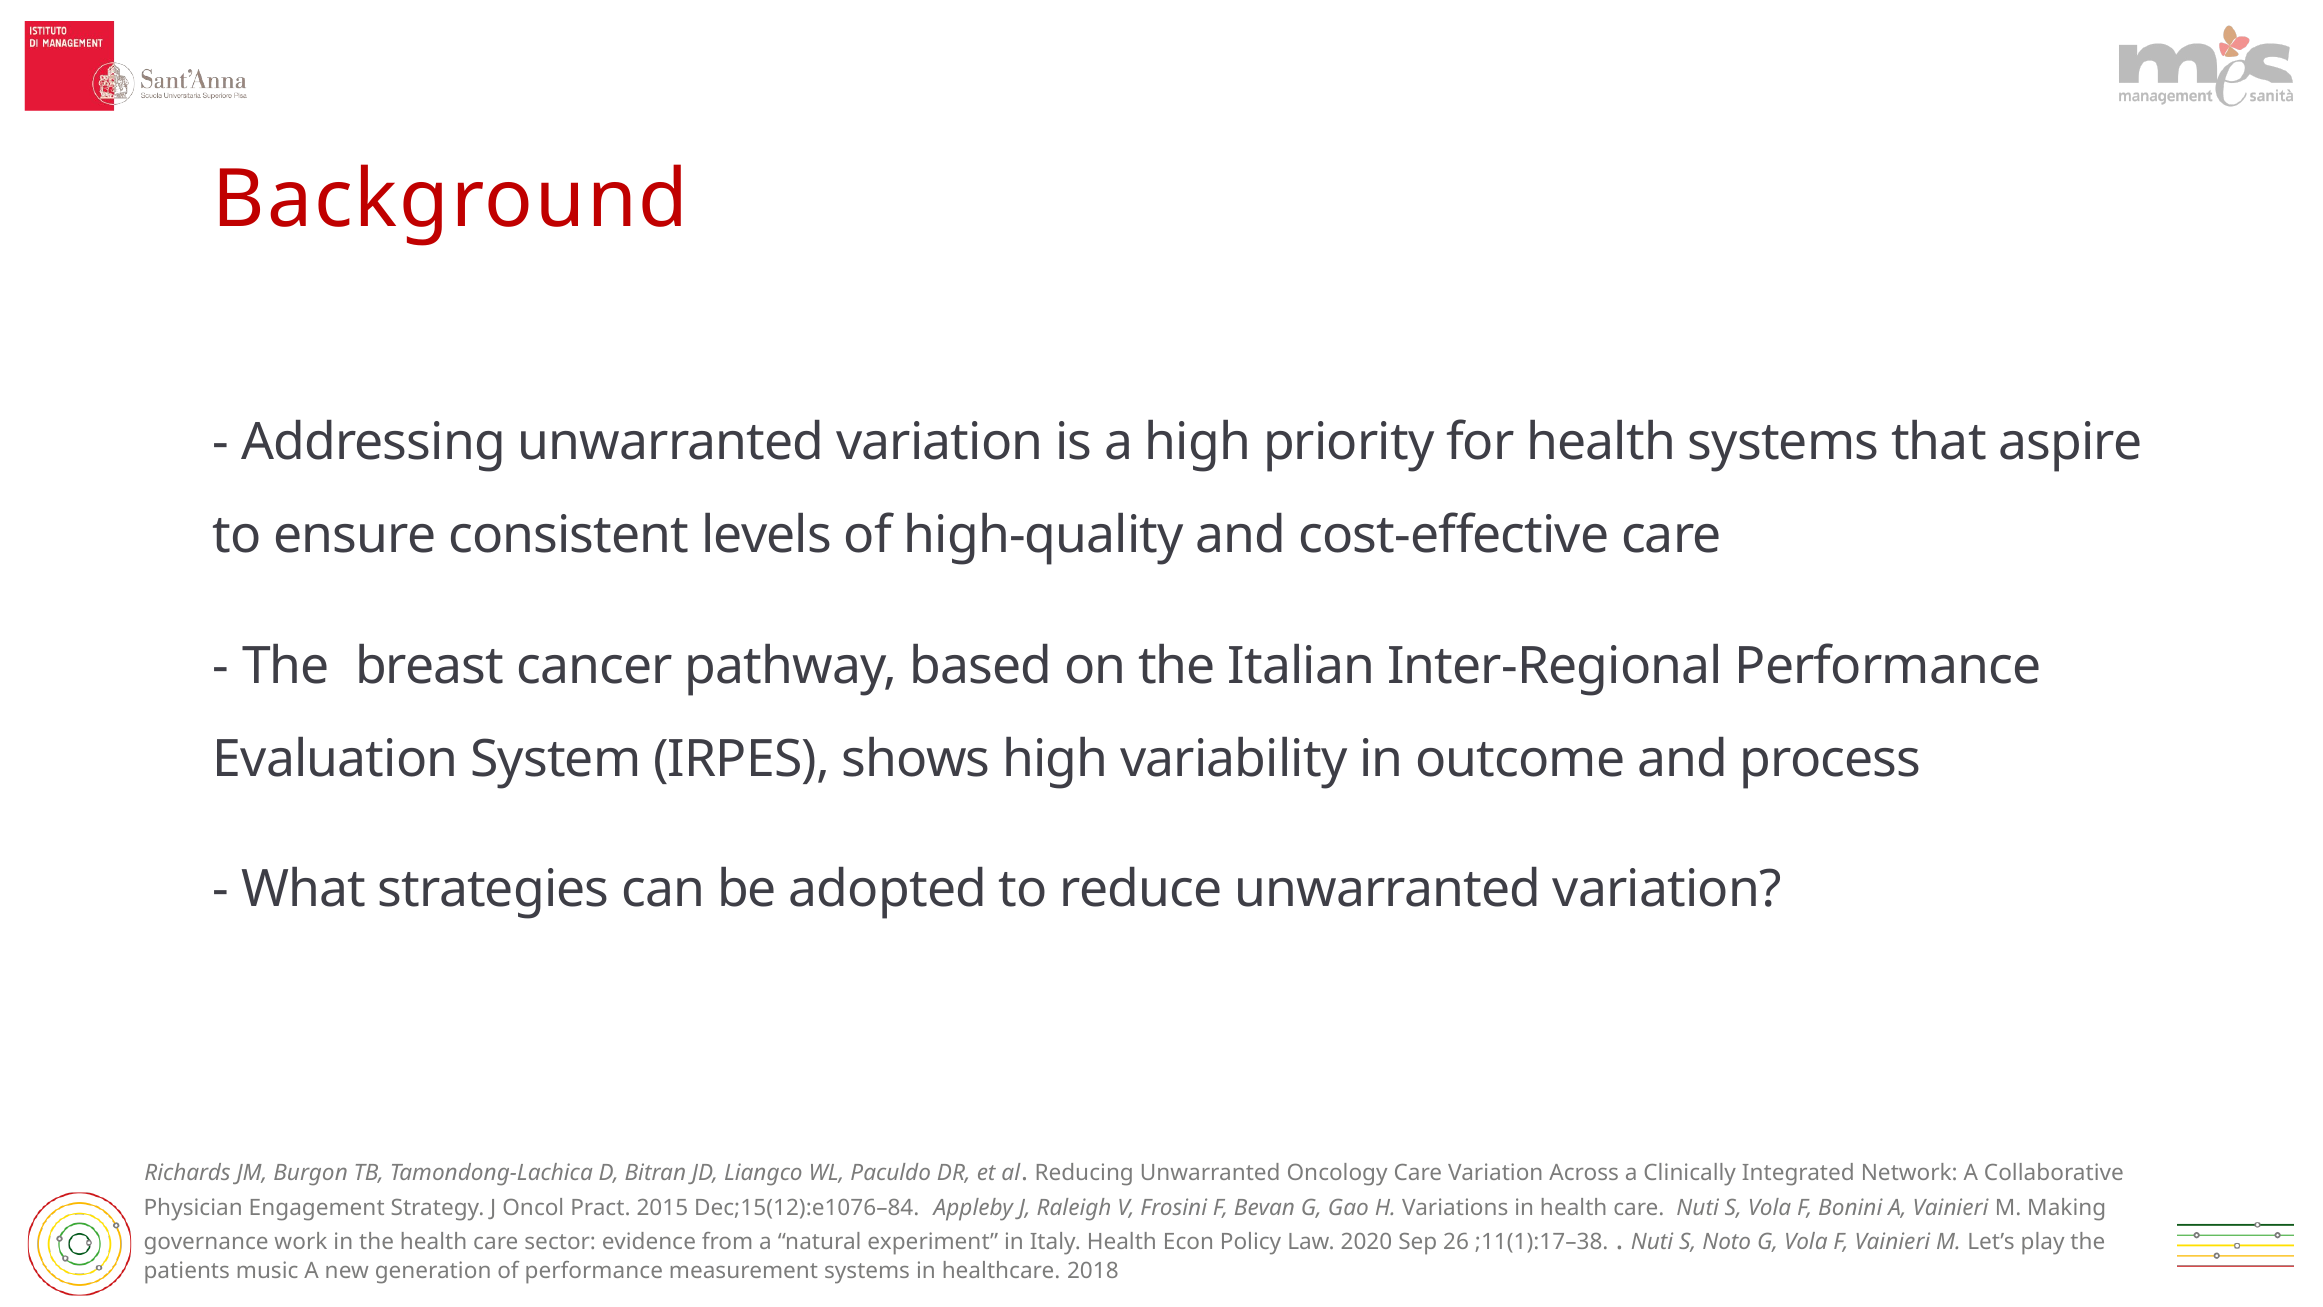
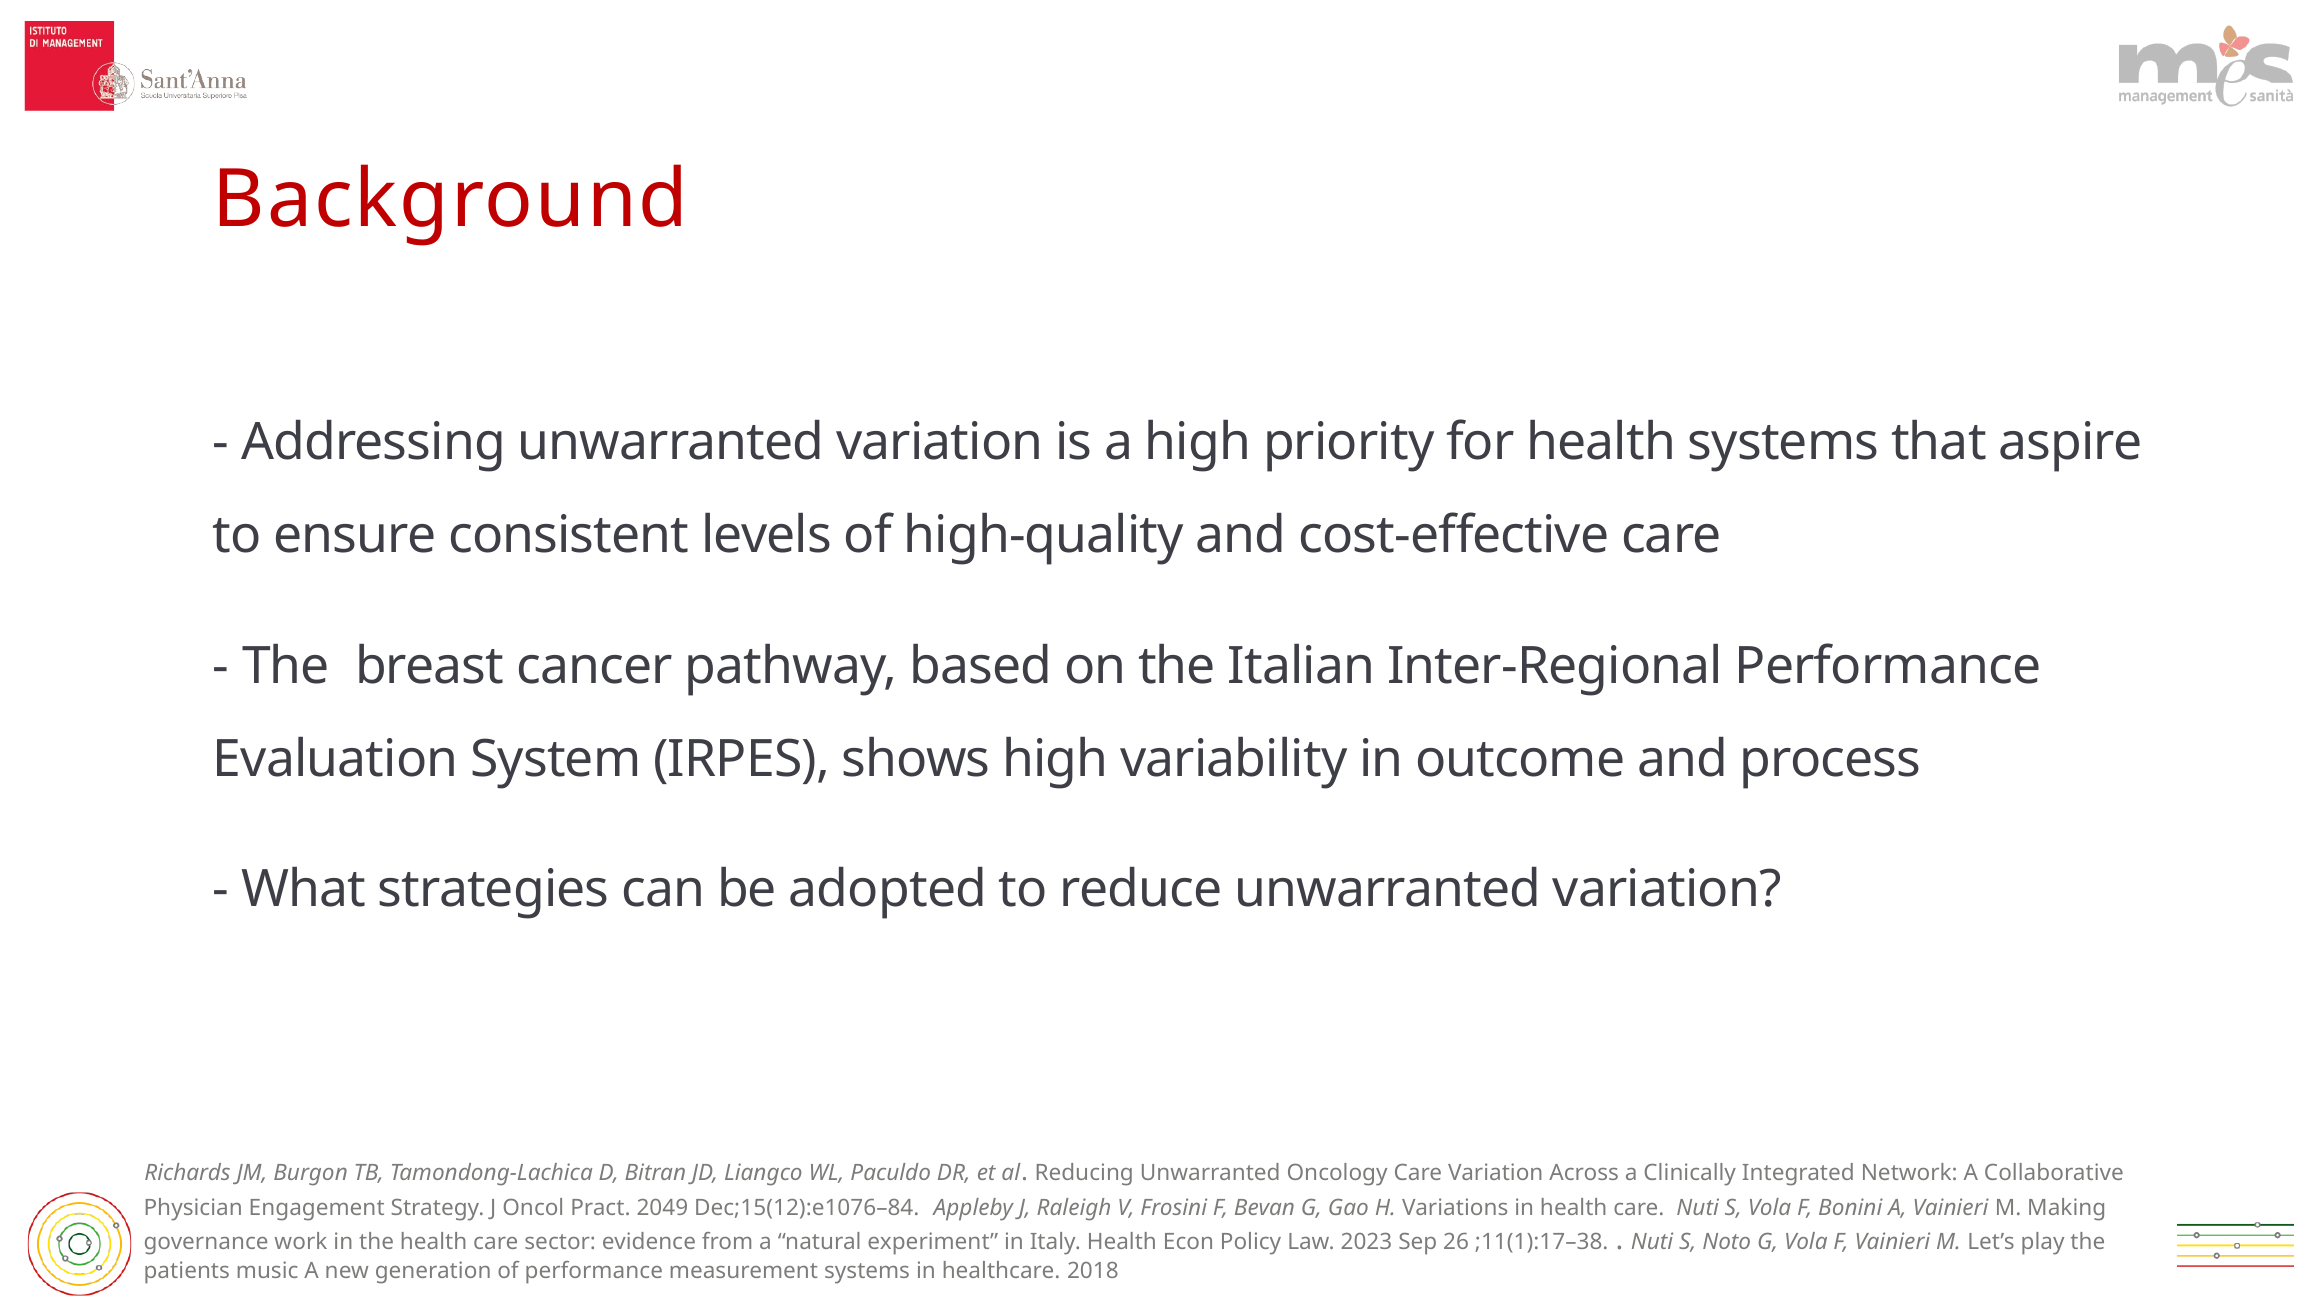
2015: 2015 -> 2049
2020: 2020 -> 2023
